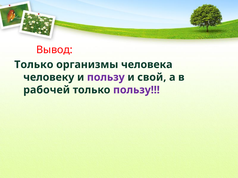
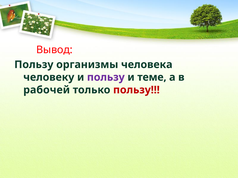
Только at (34, 65): Только -> Пользу
свой: свой -> теме
пользу at (136, 90) colour: purple -> red
